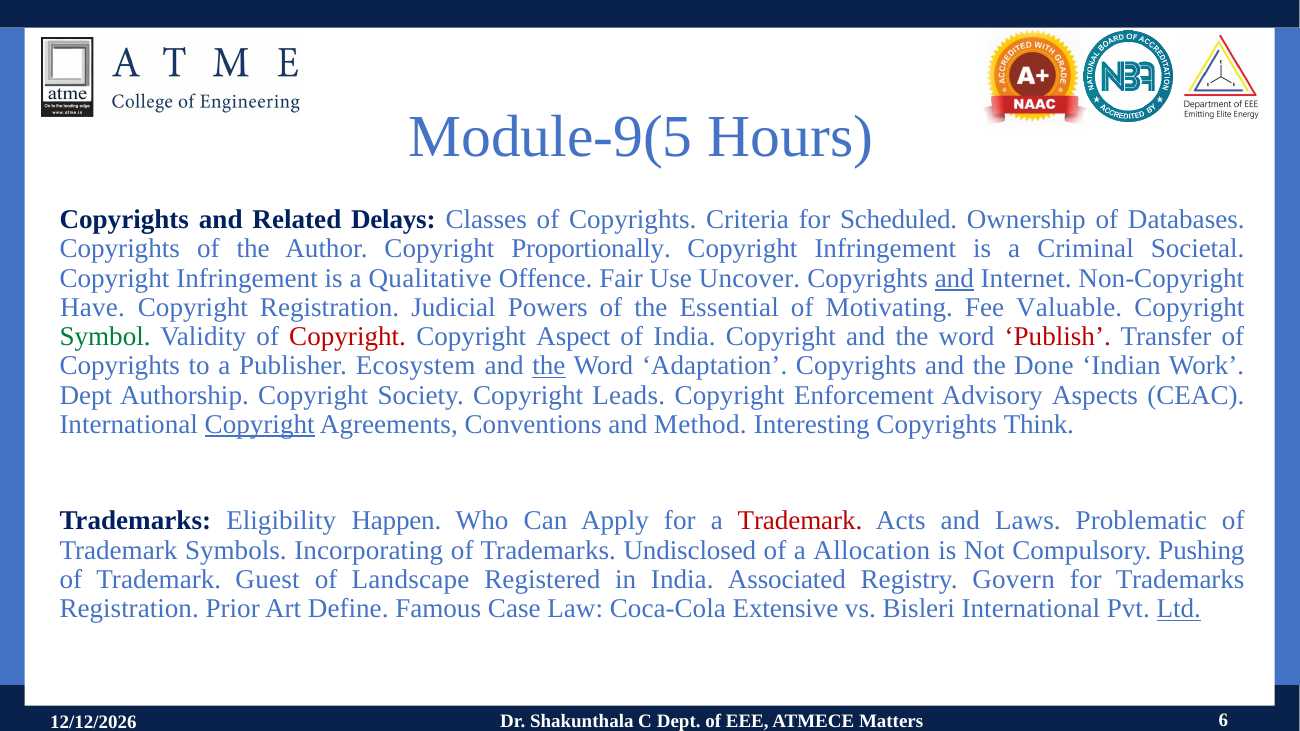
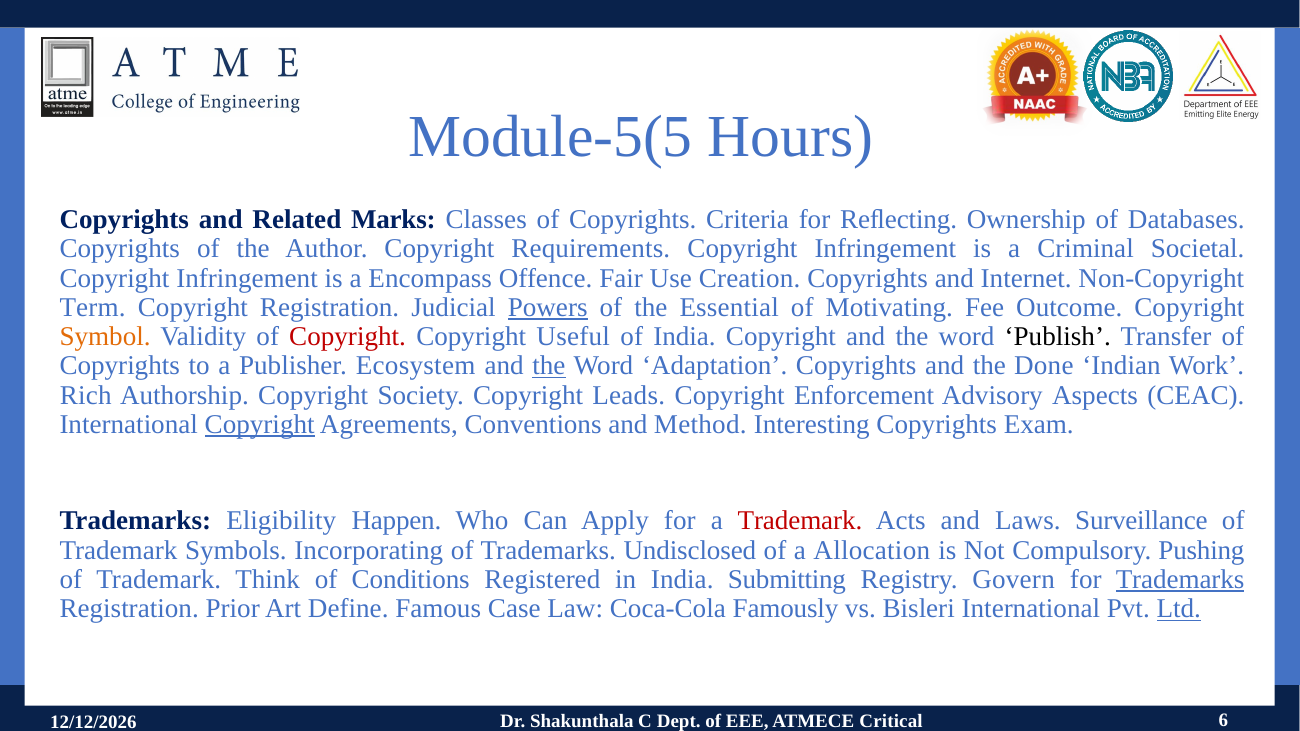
Module-9(5: Module-9(5 -> Module-5(5
Delays: Delays -> Marks
Scheduled: Scheduled -> Reﬂecting
Proportionally: Proportionally -> Requirements
Qualitative: Qualitative -> Encompass
Uncover: Uncover -> Creation
and at (954, 278) underline: present -> none
Have: Have -> Term
Powers underline: none -> present
Valuable: Valuable -> Outcome
Symbol colour: green -> orange
Aspect: Aspect -> Useful
Publish colour: red -> black
Dept at (86, 395): Dept -> Rich
Think: Think -> Exam
Problematic: Problematic -> Surveillance
Guest: Guest -> Think
Landscape: Landscape -> Conditions
Associated: Associated -> Submitting
Trademarks at (1180, 580) underline: none -> present
Extensive: Extensive -> Famously
Matters: Matters -> Critical
